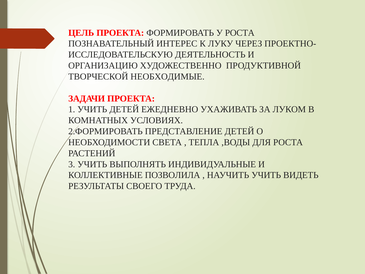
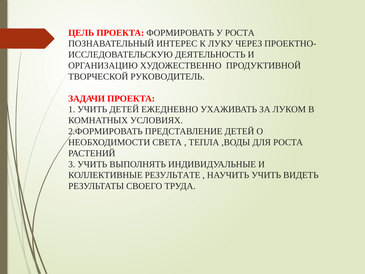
НЕОБХОДИМЫЕ: НЕОБХОДИМЫЕ -> РУКОВОДИТЕЛЬ
ПОЗВОЛИЛА: ПОЗВОЛИЛА -> РЕЗУЛЬТАТЕ
